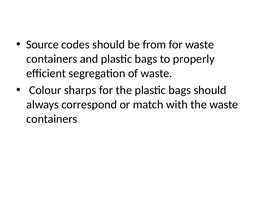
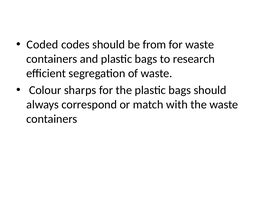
Source: Source -> Coded
properly: properly -> research
